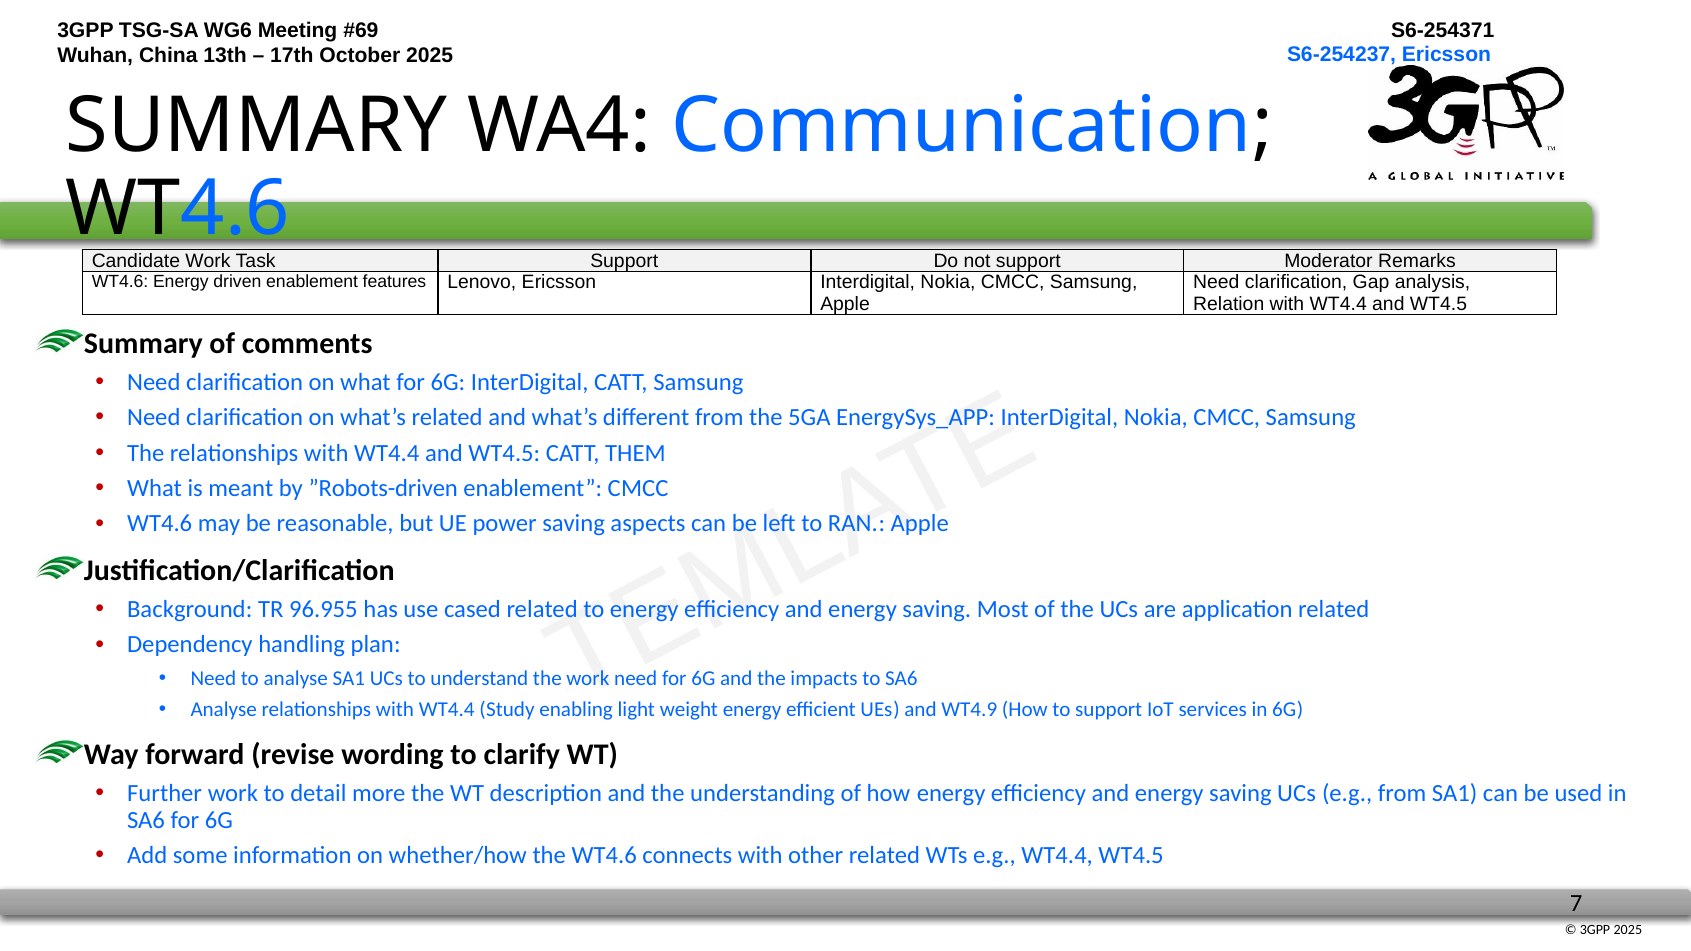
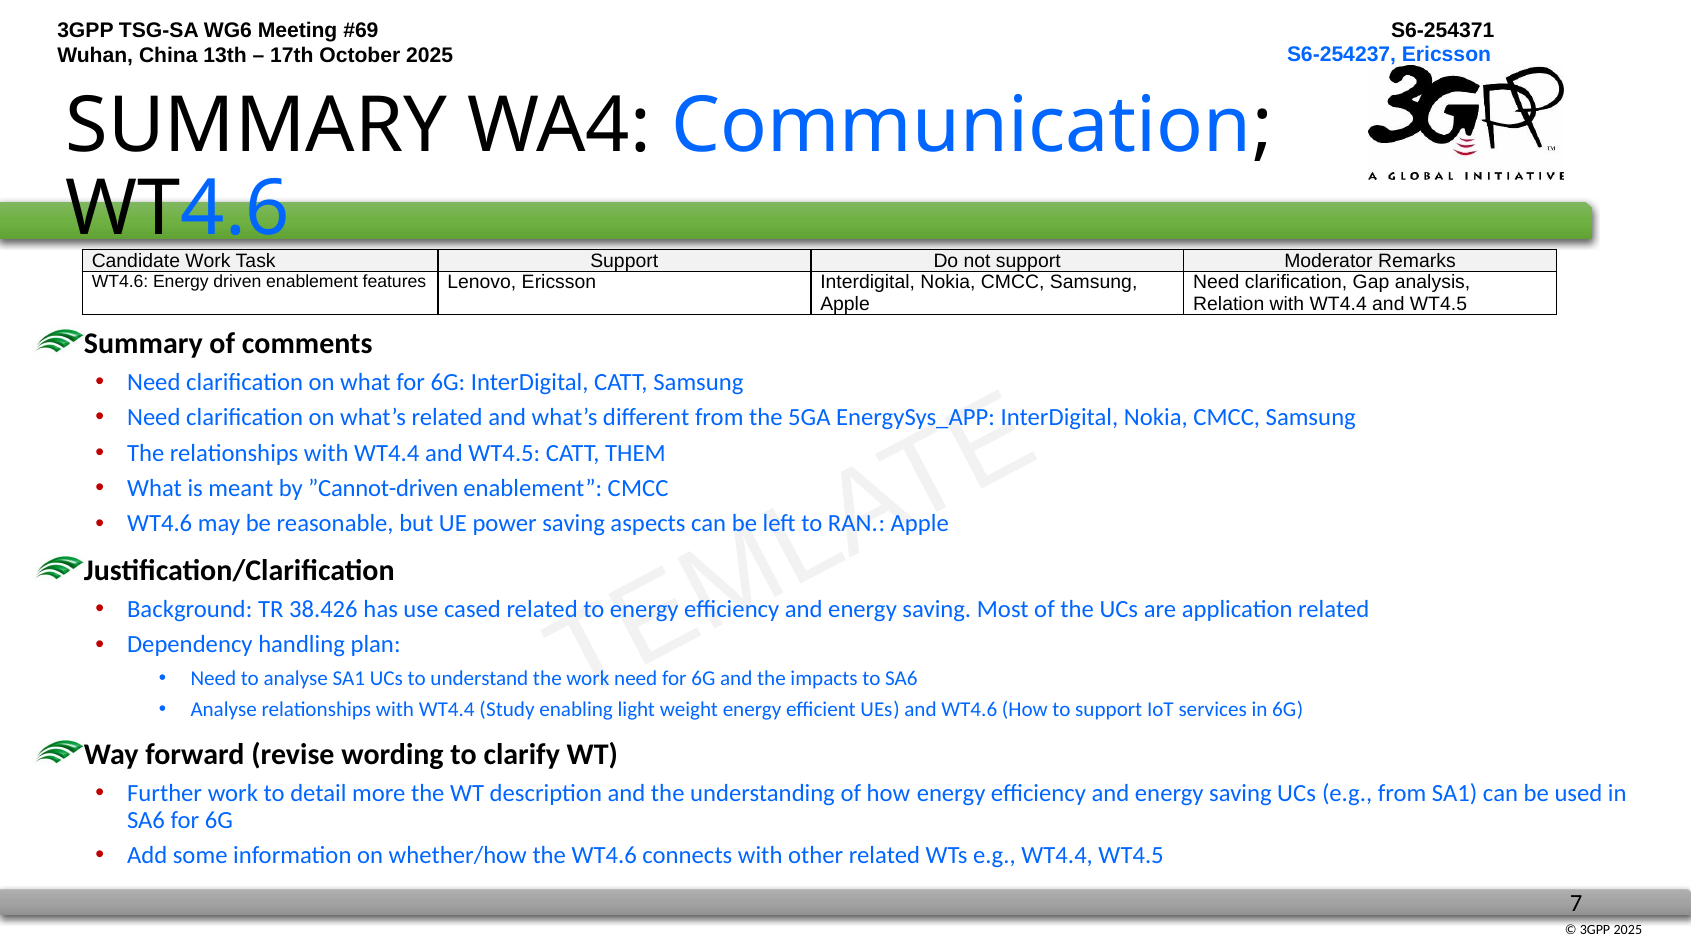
”Robots-driven: ”Robots-driven -> ”Cannot-driven
96.955: 96.955 -> 38.426
and WT4.9: WT4.9 -> WT4.6
